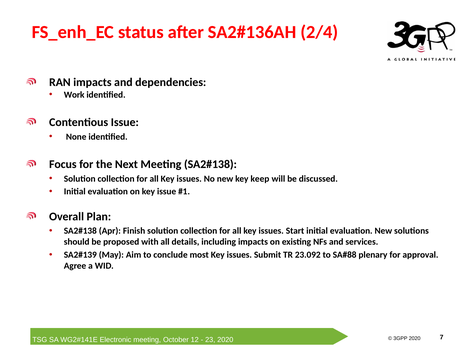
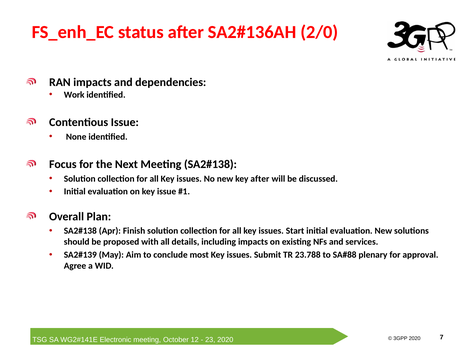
2/4: 2/4 -> 2/0
keep at (260, 179): keep -> after
23.092: 23.092 -> 23.788
